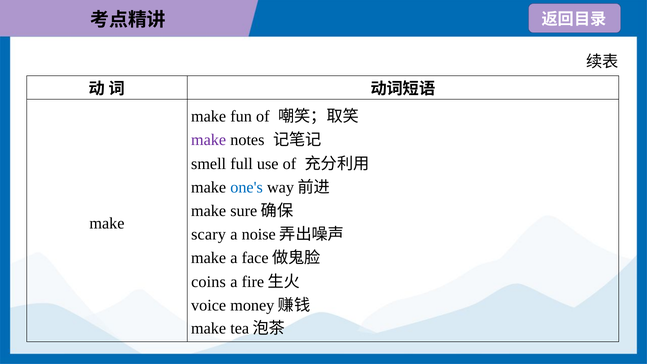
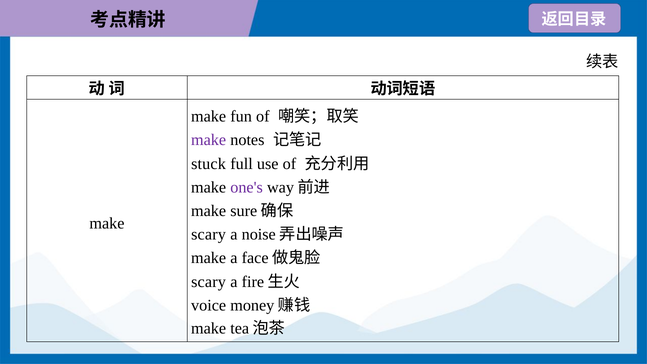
smell: smell -> stuck
one's colour: blue -> purple
coins at (209, 282): coins -> scary
